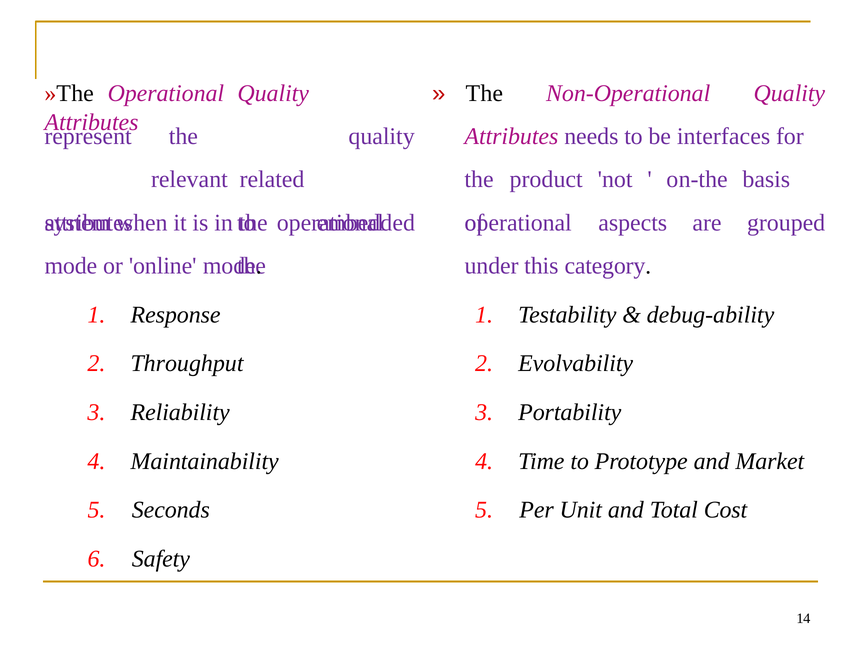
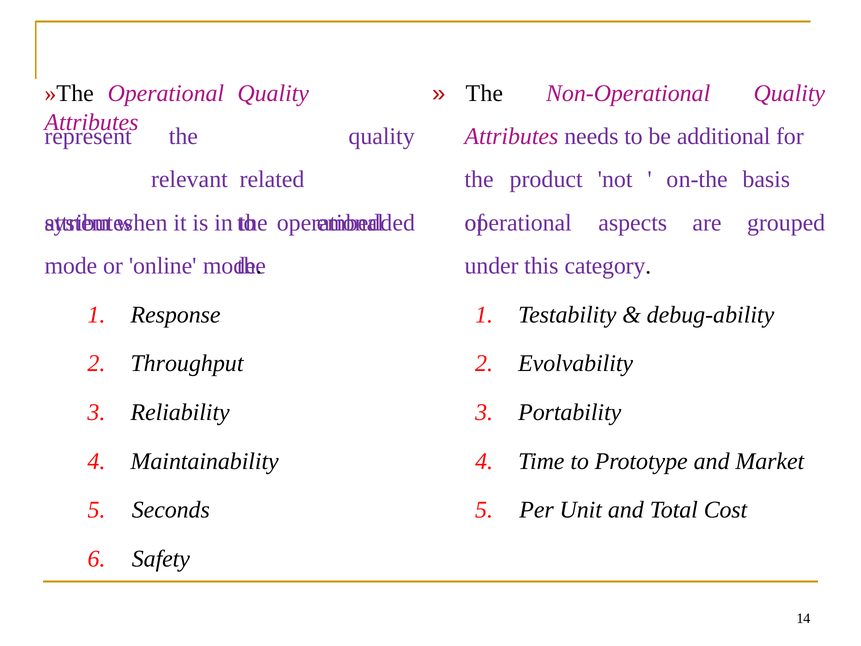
interfaces: interfaces -> additional
